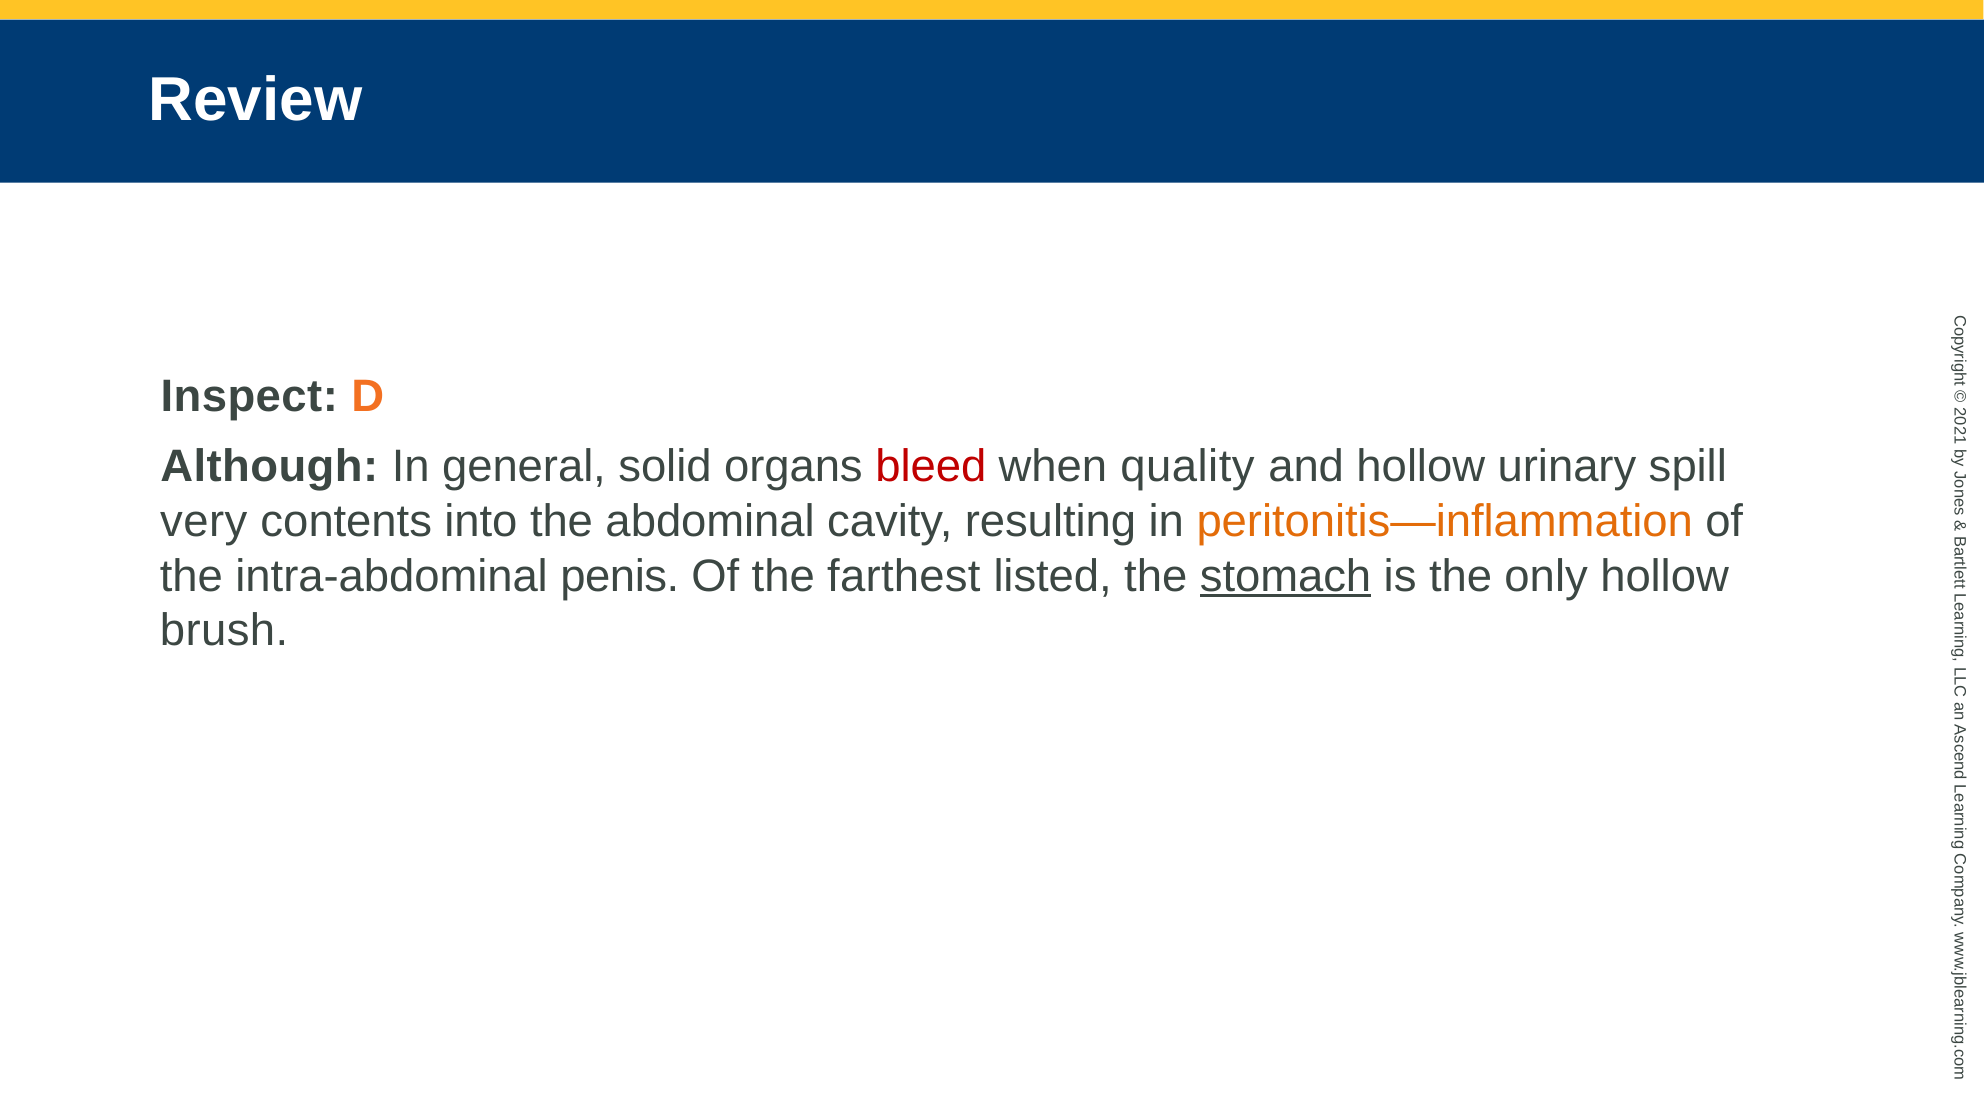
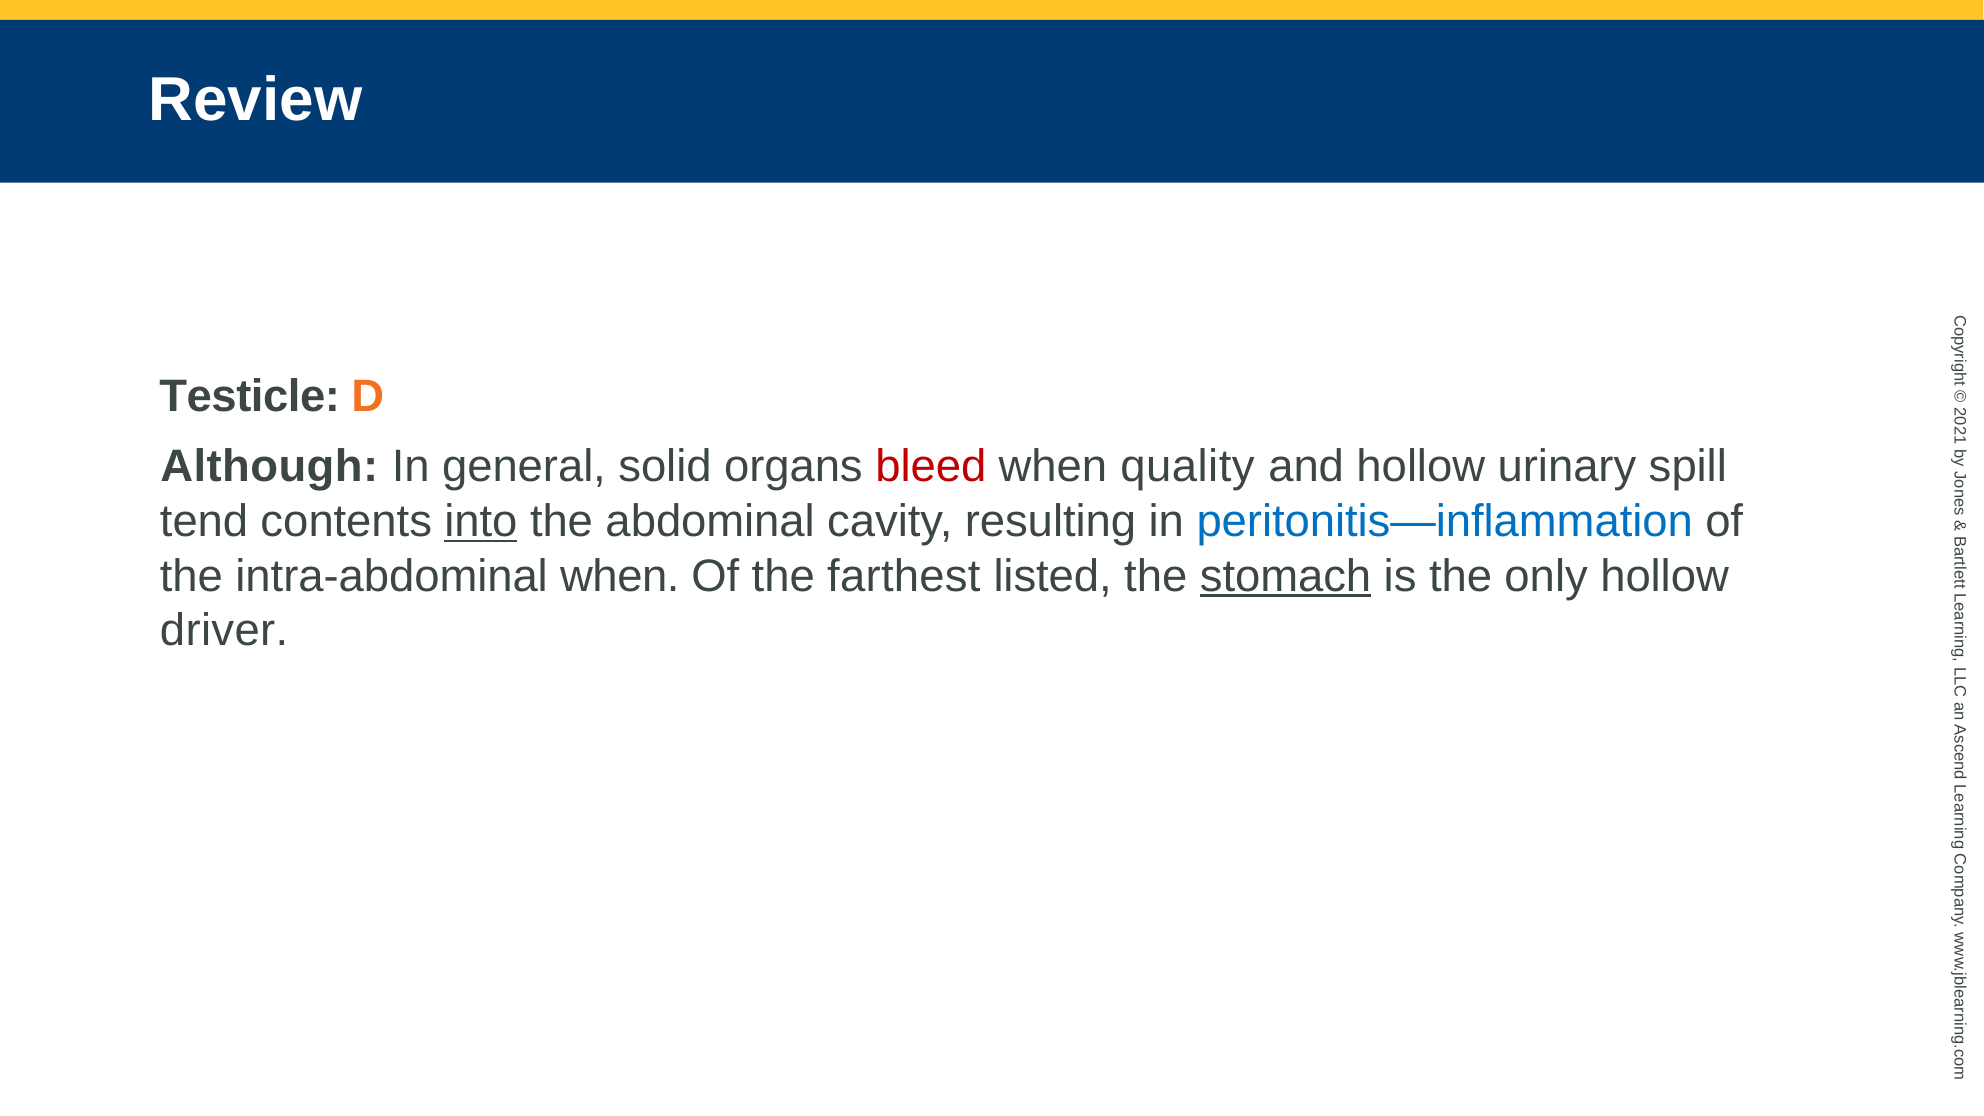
Inspect: Inspect -> Testicle
very: very -> tend
into underline: none -> present
peritonitis—inflammation colour: orange -> blue
intra-abdominal penis: penis -> when
brush: brush -> driver
